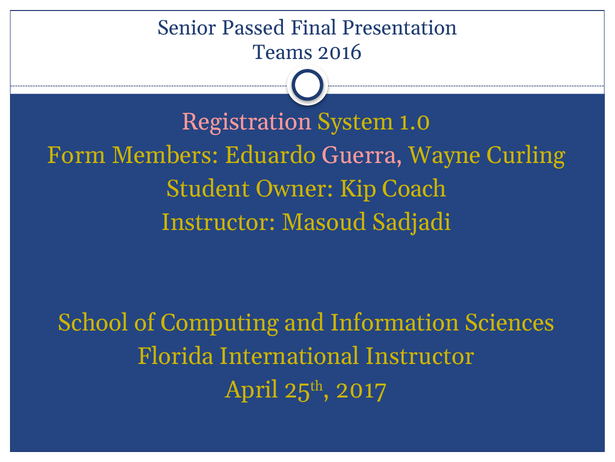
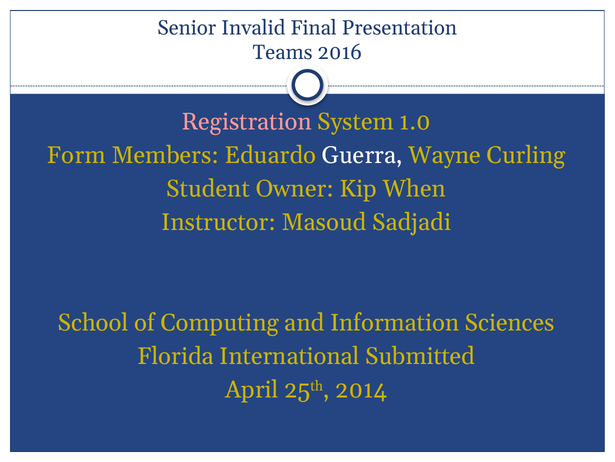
Passed: Passed -> Invalid
Guerra colour: pink -> white
Coach: Coach -> When
International Instructor: Instructor -> Submitted
2017: 2017 -> 2014
